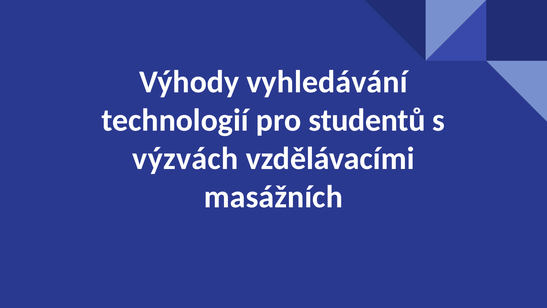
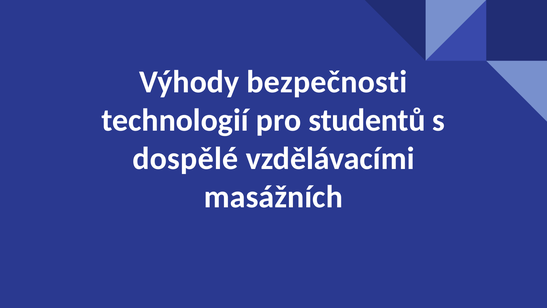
vyhledávání: vyhledávání -> bezpečnosti
výzvách: výzvách -> dospělé
